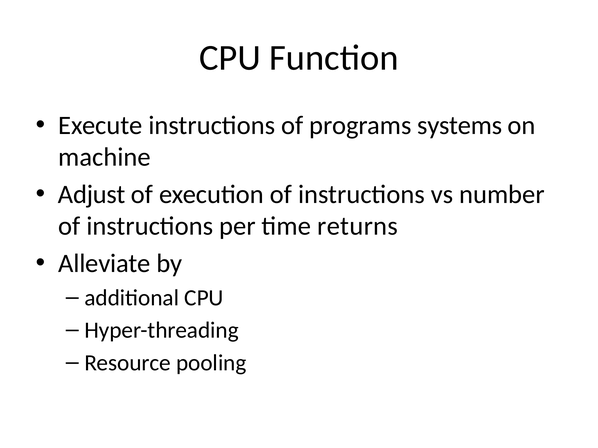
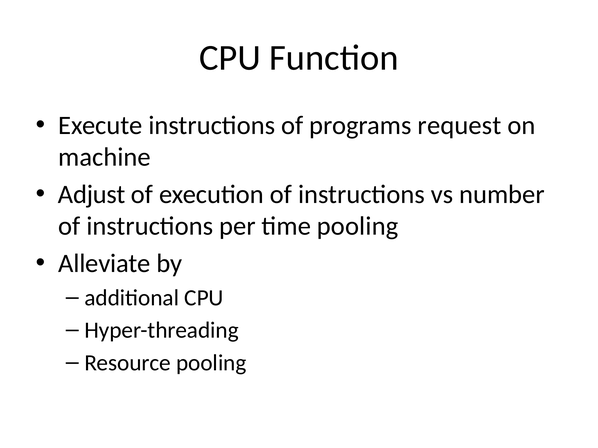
systems: systems -> request
time returns: returns -> pooling
